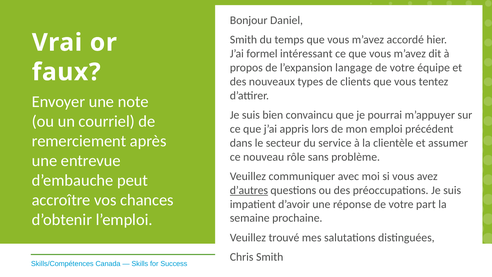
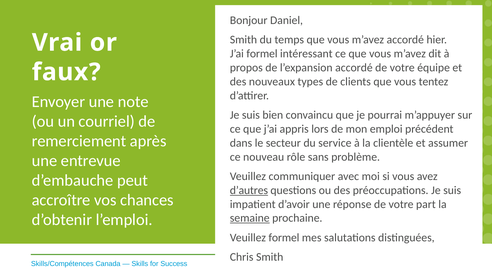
l’expansion langage: langage -> accordé
semaine underline: none -> present
Veuillez trouvé: trouvé -> formel
